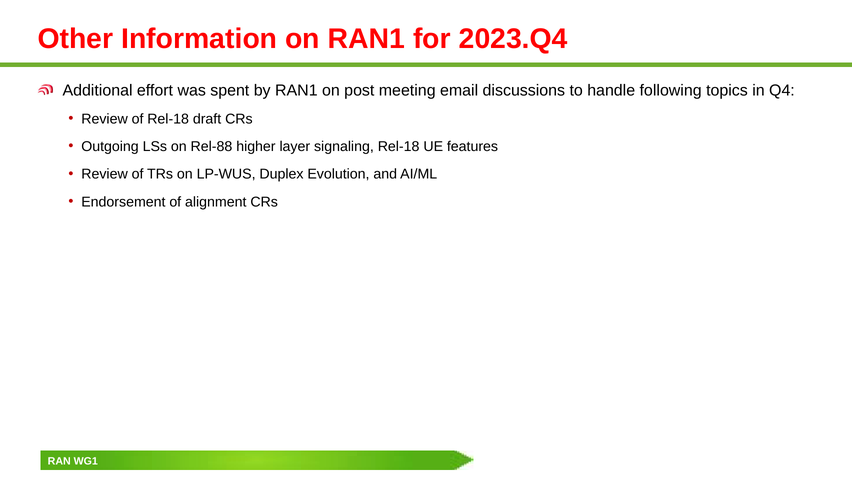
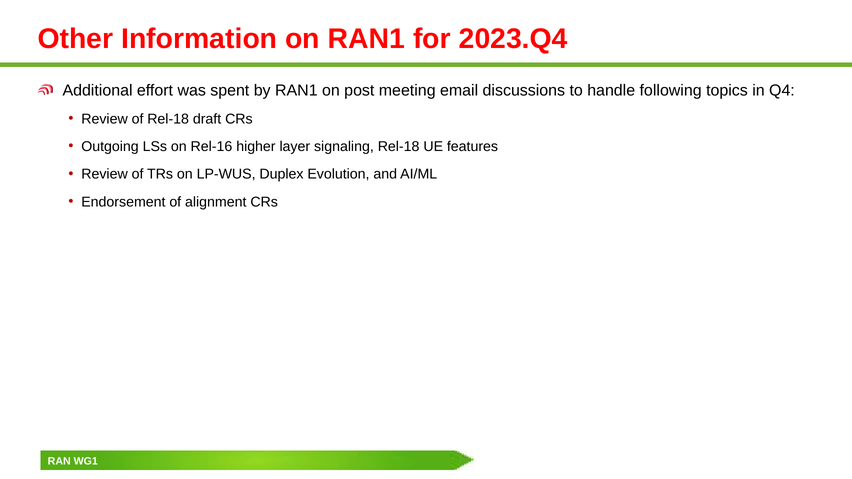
Rel-88: Rel-88 -> Rel-16
